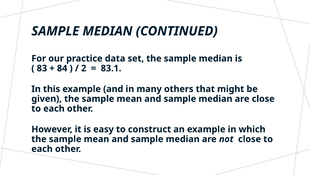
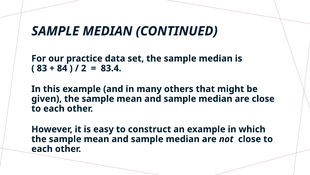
83.1: 83.1 -> 83.4
